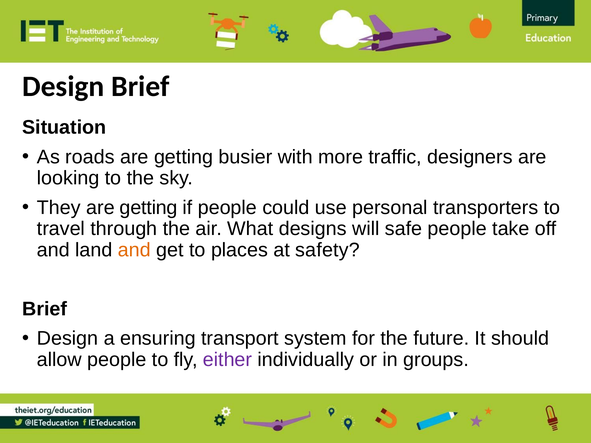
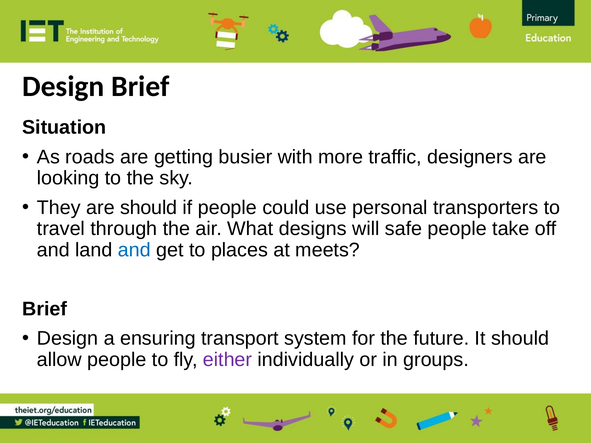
They are getting: getting -> should
and at (134, 250) colour: orange -> blue
safety: safety -> meets
